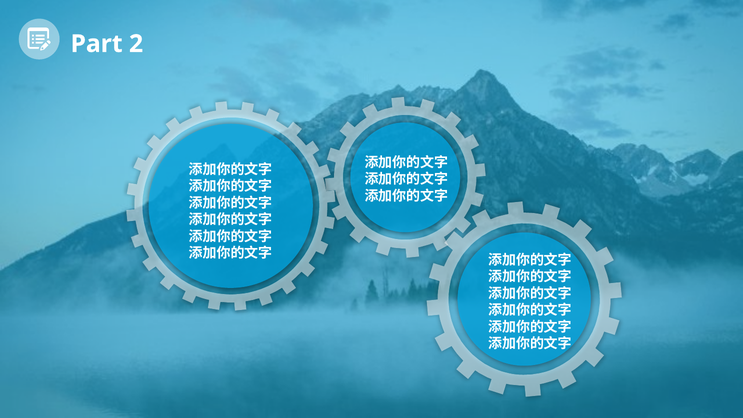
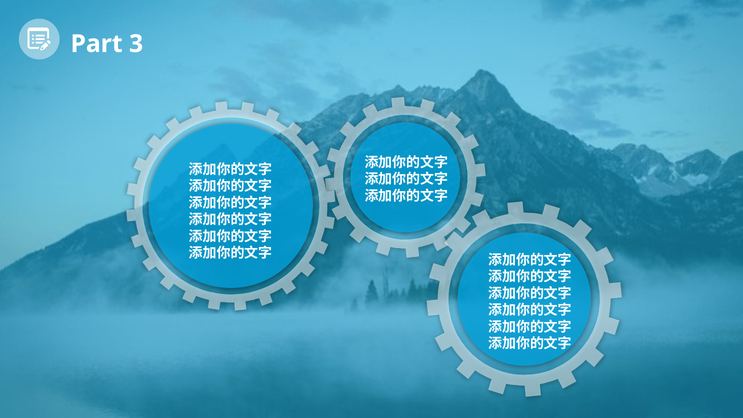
2: 2 -> 3
